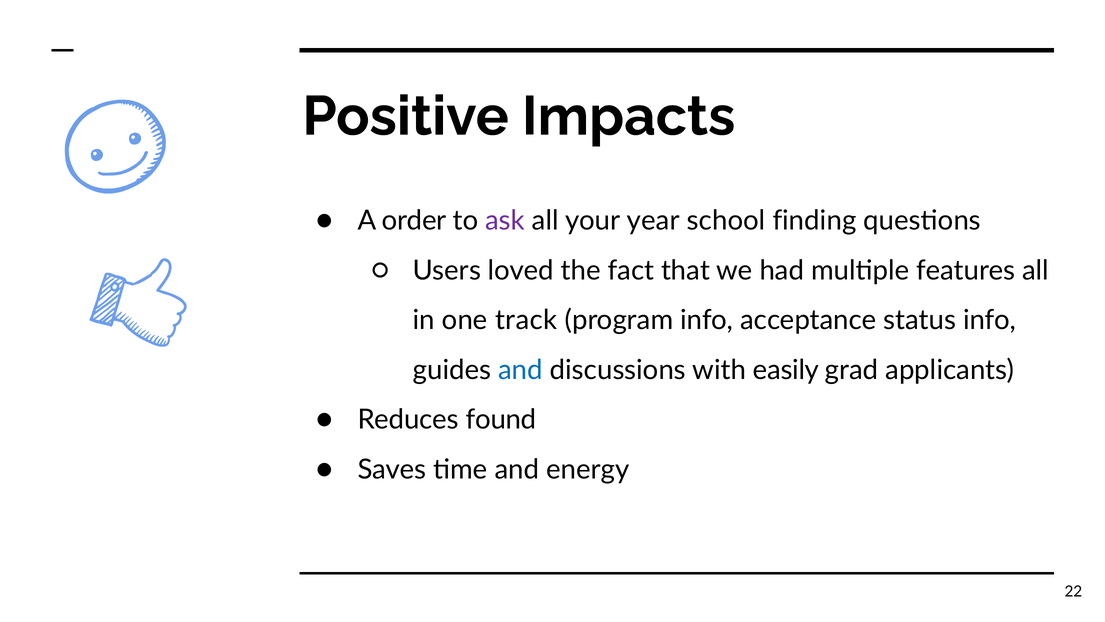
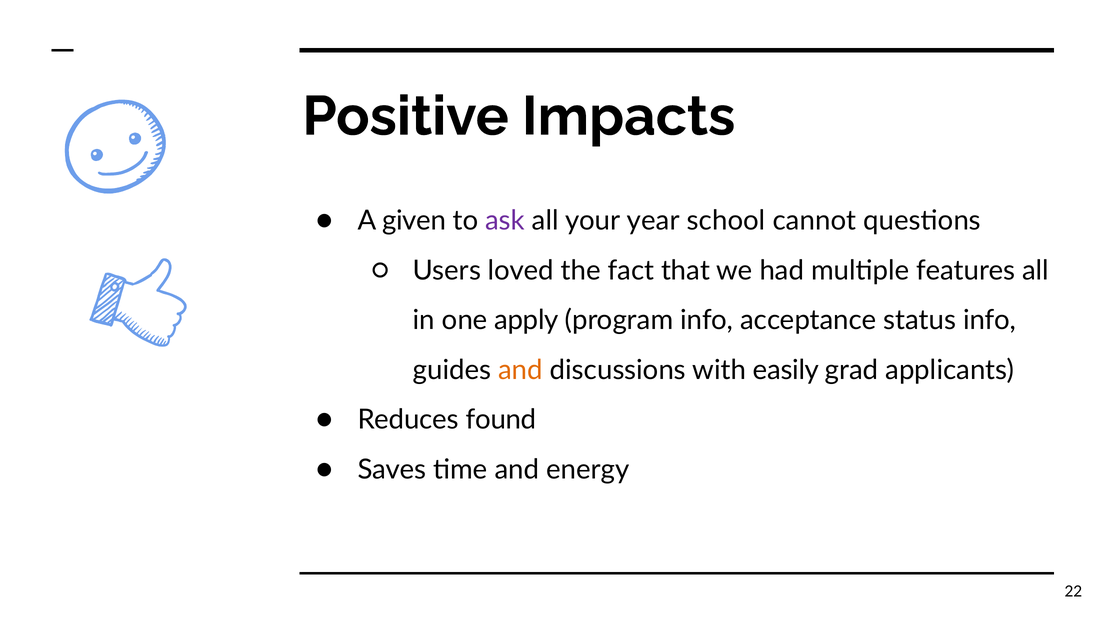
order: order -> given
finding: finding -> cannot
track: track -> apply
and at (521, 370) colour: blue -> orange
